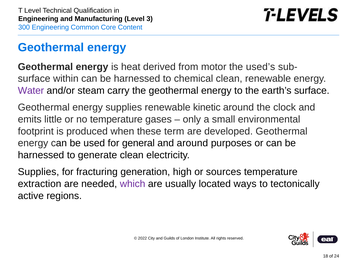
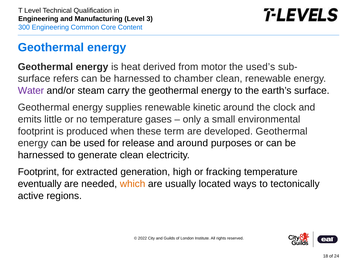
within: within -> refers
chemical: chemical -> chamber
general: general -> release
Supplies at (38, 172): Supplies -> Footprint
fracturing: fracturing -> extracted
sources: sources -> fracking
extraction: extraction -> eventually
which colour: purple -> orange
